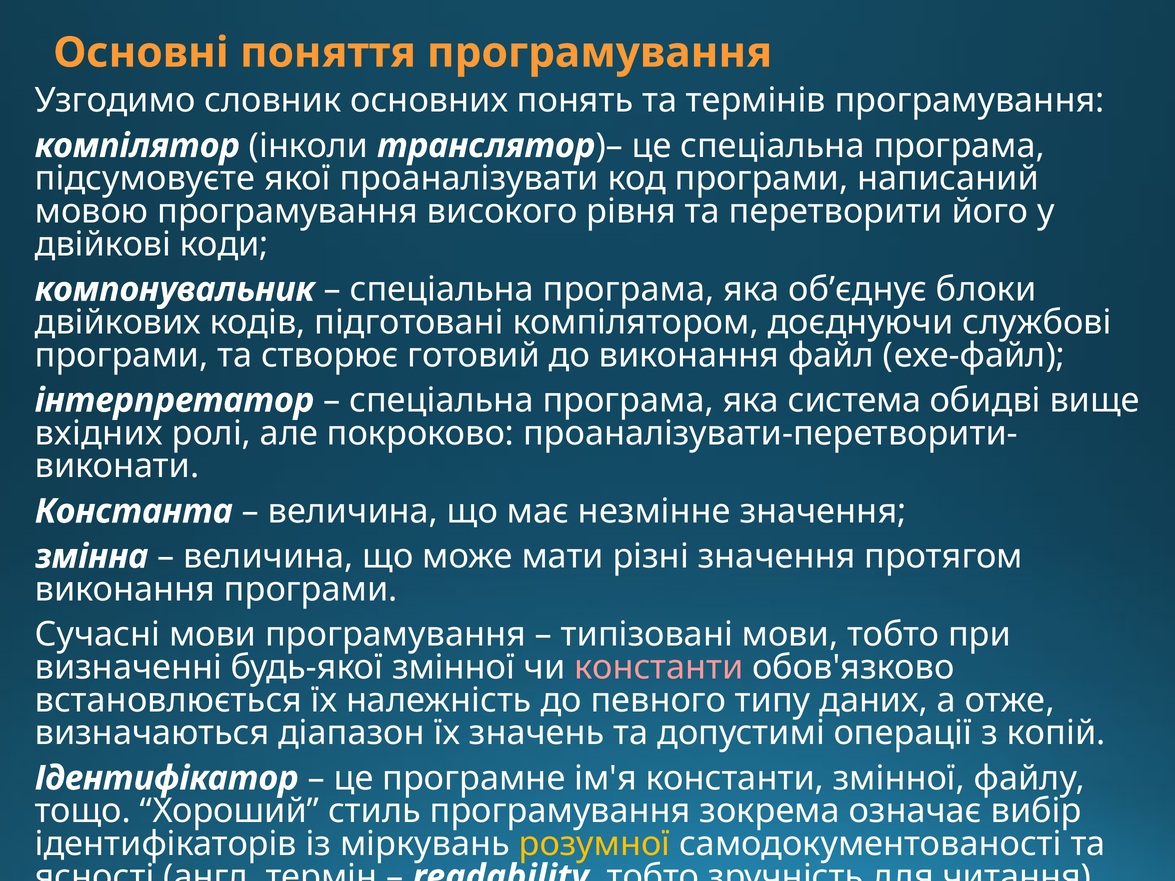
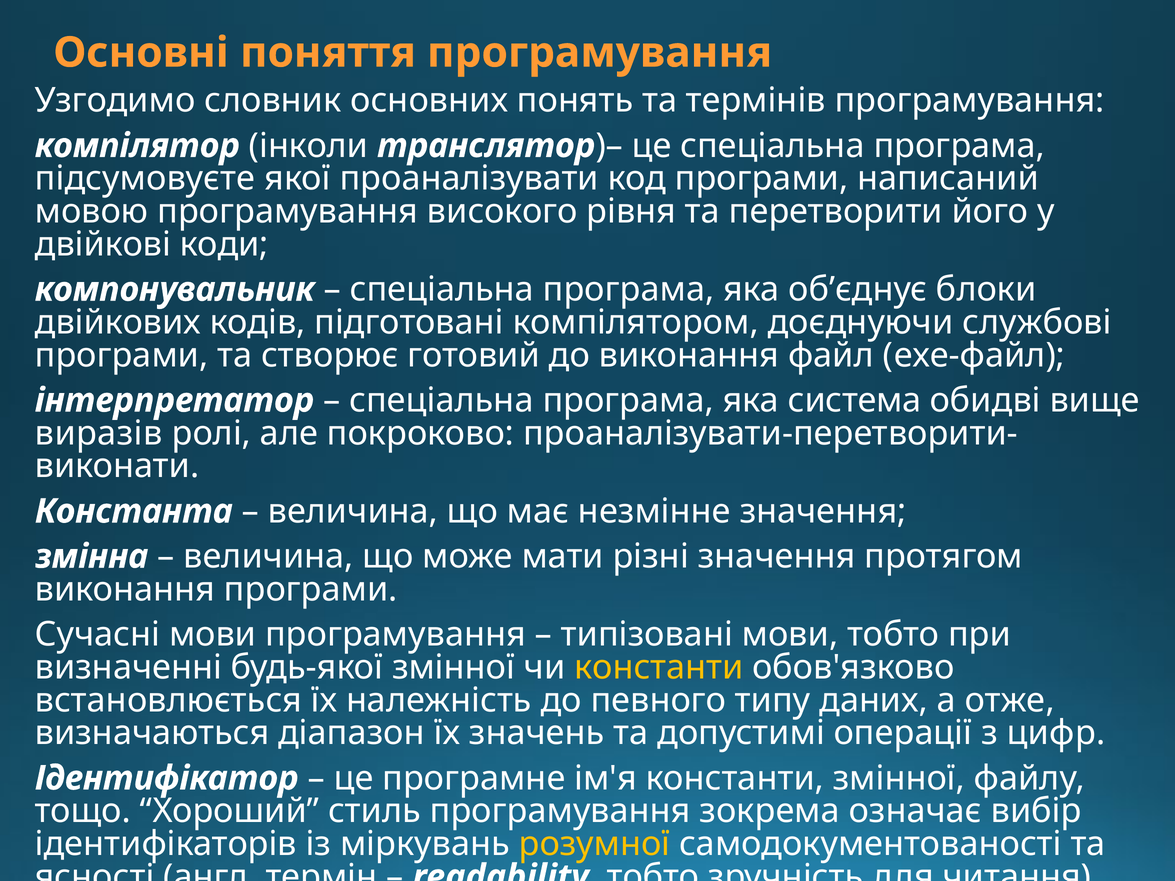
вхідних: вхідних -> виразів
константи at (659, 668) colour: pink -> yellow
копій: копій -> цифр
